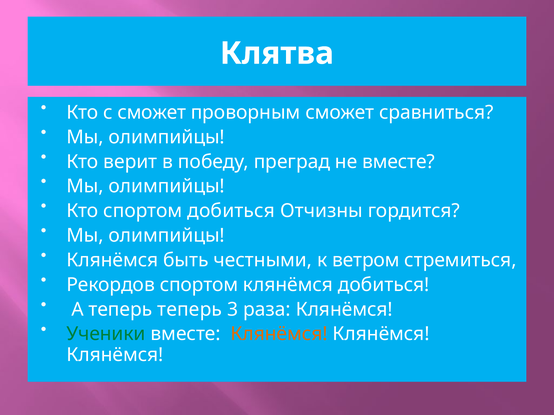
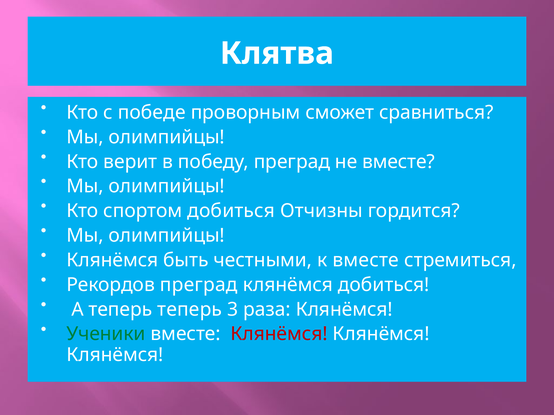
с сможет: сможет -> победе
к ветром: ветром -> вместе
Рекордов спортом: спортом -> преград
Клянёмся at (279, 334) colour: orange -> red
